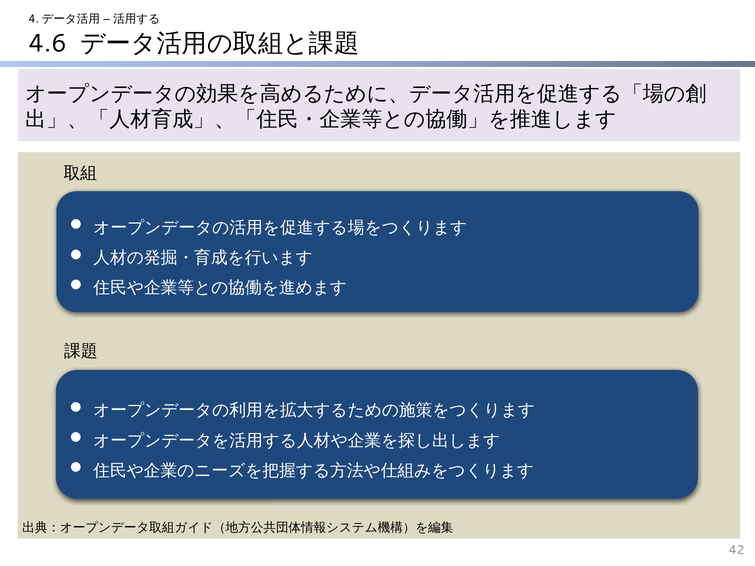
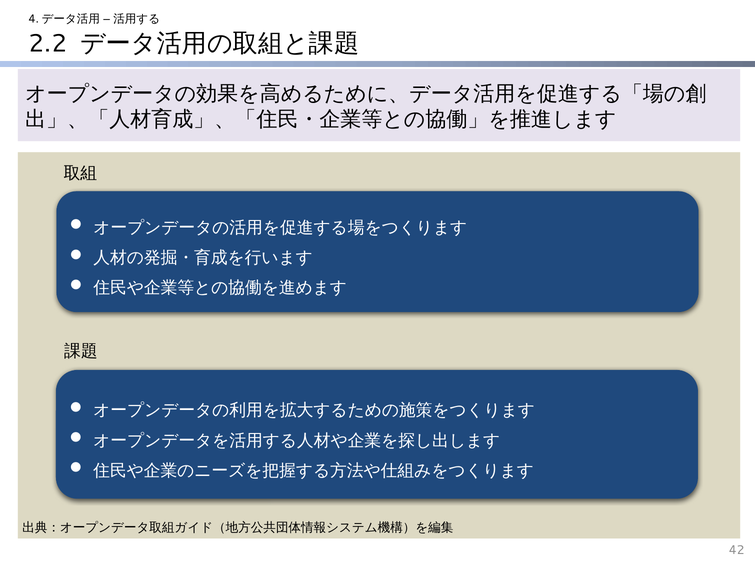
4.6: 4.6 -> 2.2
